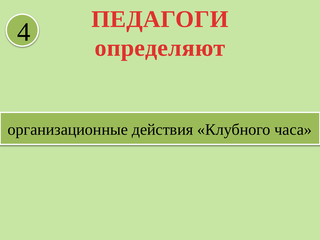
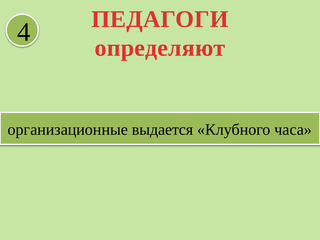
действия: действия -> выдается
